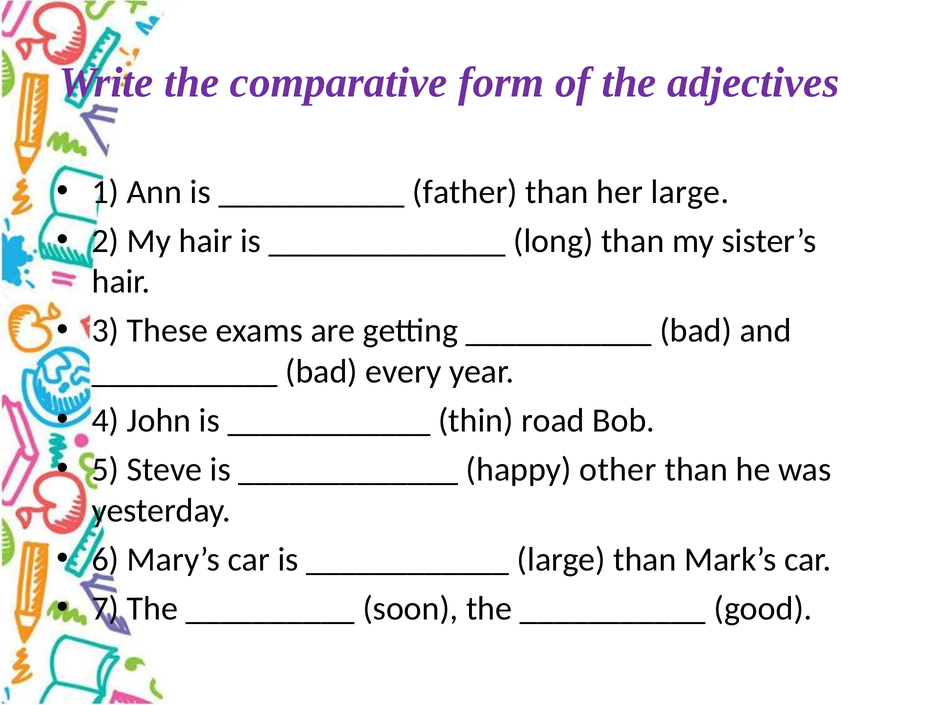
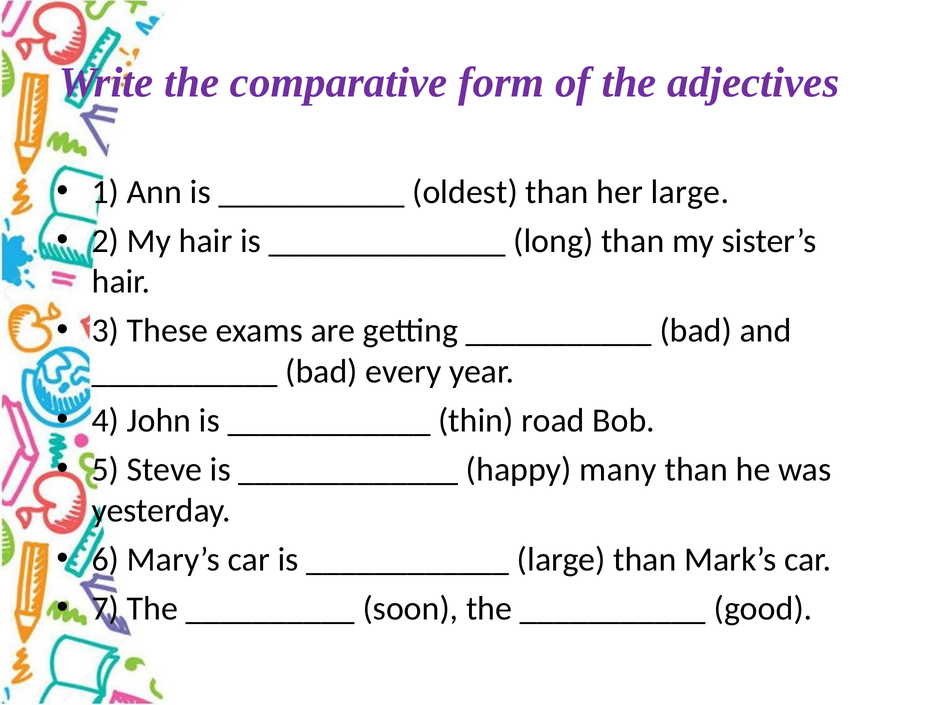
father: father -> oldest
other: other -> many
